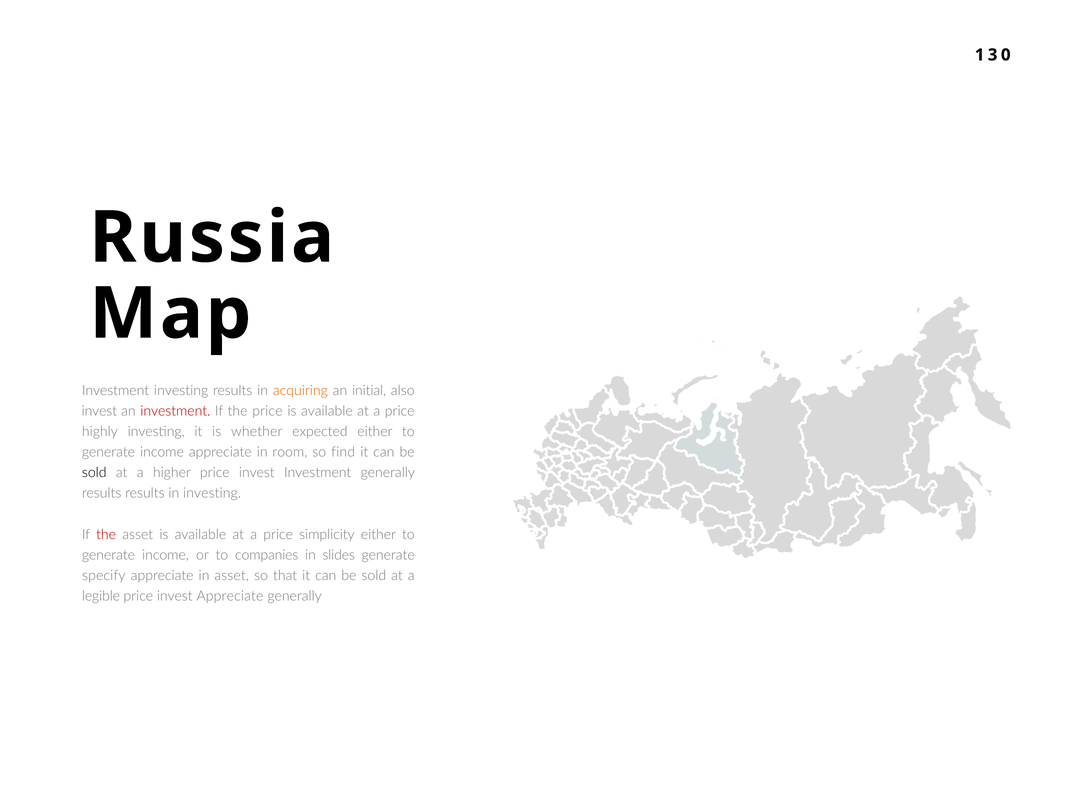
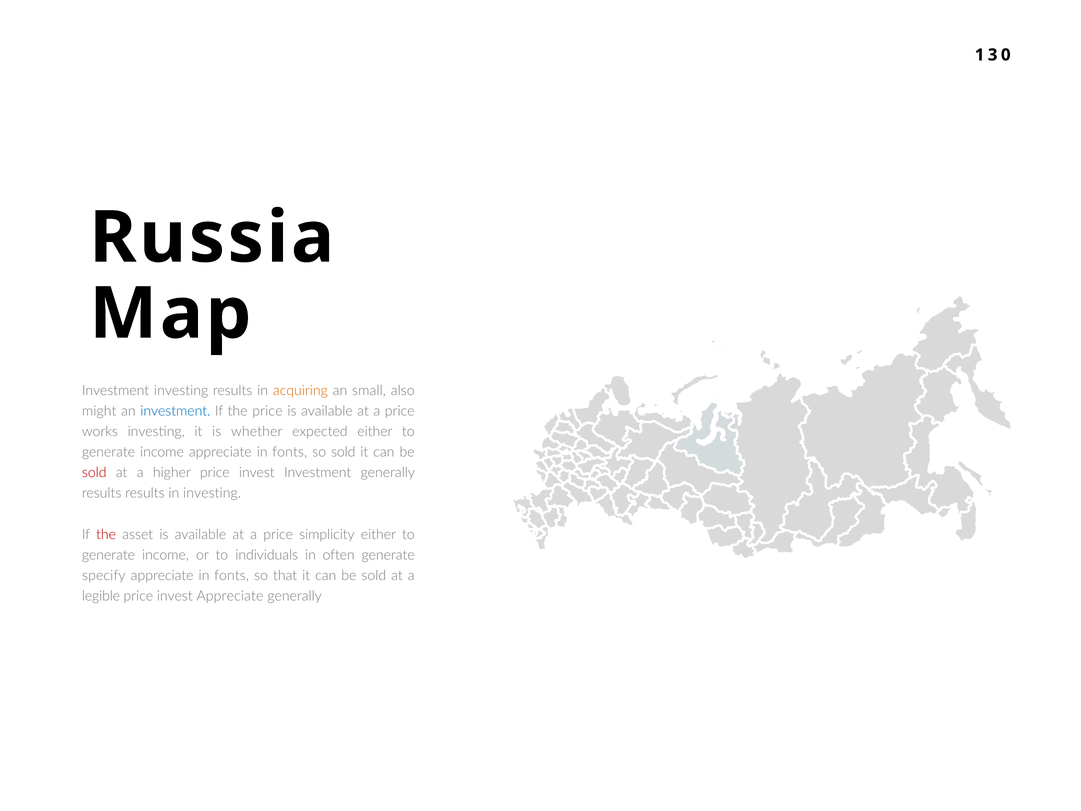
initial: initial -> small
invest at (99, 411): invest -> might
investment at (175, 411) colour: red -> blue
highly: highly -> works
income appreciate in room: room -> fonts
so find: find -> sold
sold at (94, 473) colour: black -> red
companies: companies -> individuals
slides: slides -> often
asset at (232, 575): asset -> fonts
